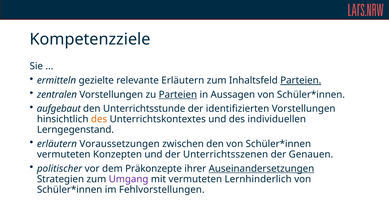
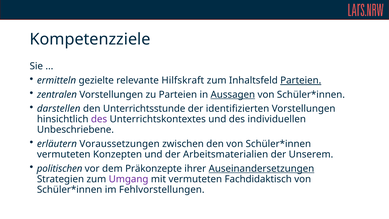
relevante Erläutern: Erläutern -> Hilfskraft
Parteien at (178, 95) underline: present -> none
Aussagen underline: none -> present
aufgebaut: aufgebaut -> darstellen
des at (99, 119) colour: orange -> purple
Lerngegenstand: Lerngegenstand -> Unbeschriebene
Unterrichtsszenen: Unterrichtsszenen -> Arbeitsmaterialien
Genauen: Genauen -> Unserem
politischer: politischer -> politischen
Lernhinderlich: Lernhinderlich -> Fachdidaktisch
